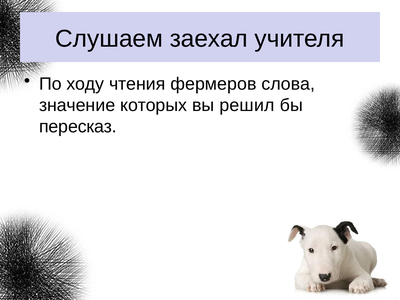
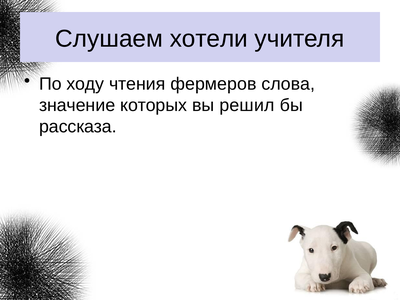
заехал: заехал -> хотели
пересказ: пересказ -> рассказа
